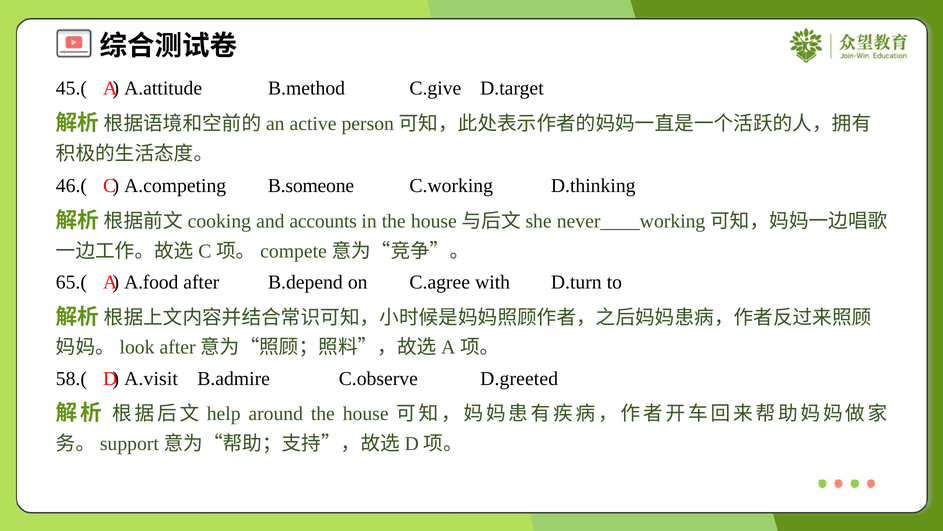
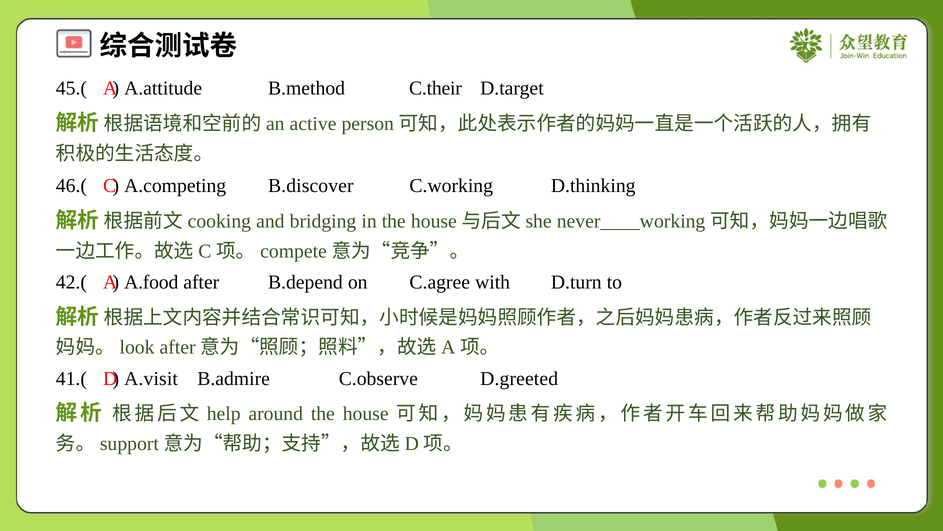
C.give: C.give -> C.their
B.someone: B.someone -> B.discover
accounts: accounts -> bridging
65.(: 65.( -> 42.(
58.(: 58.( -> 41.(
